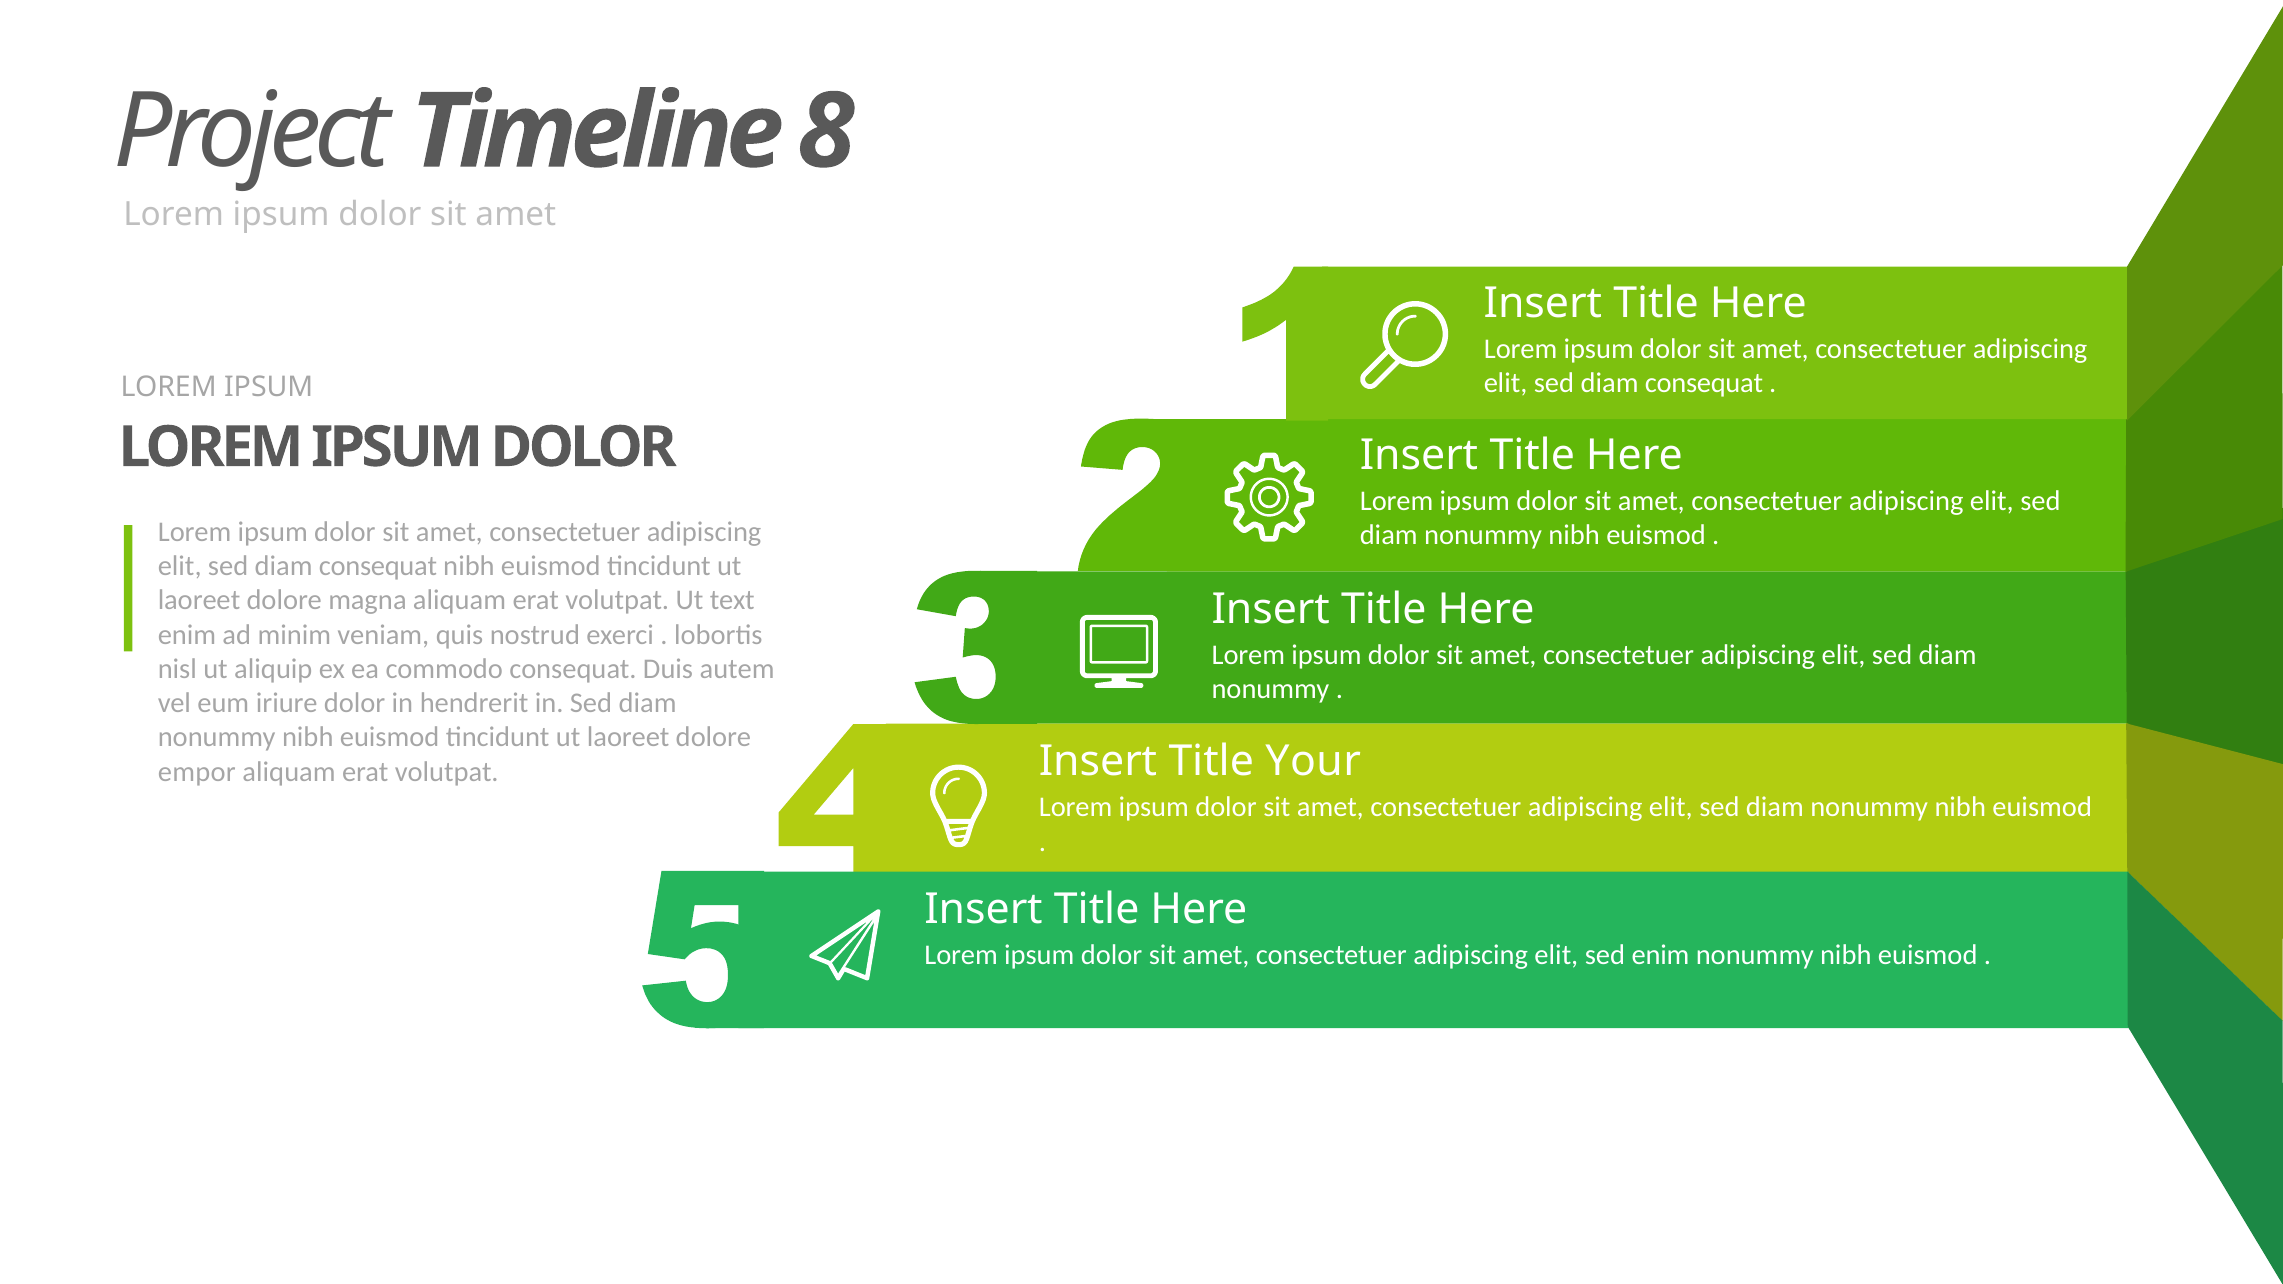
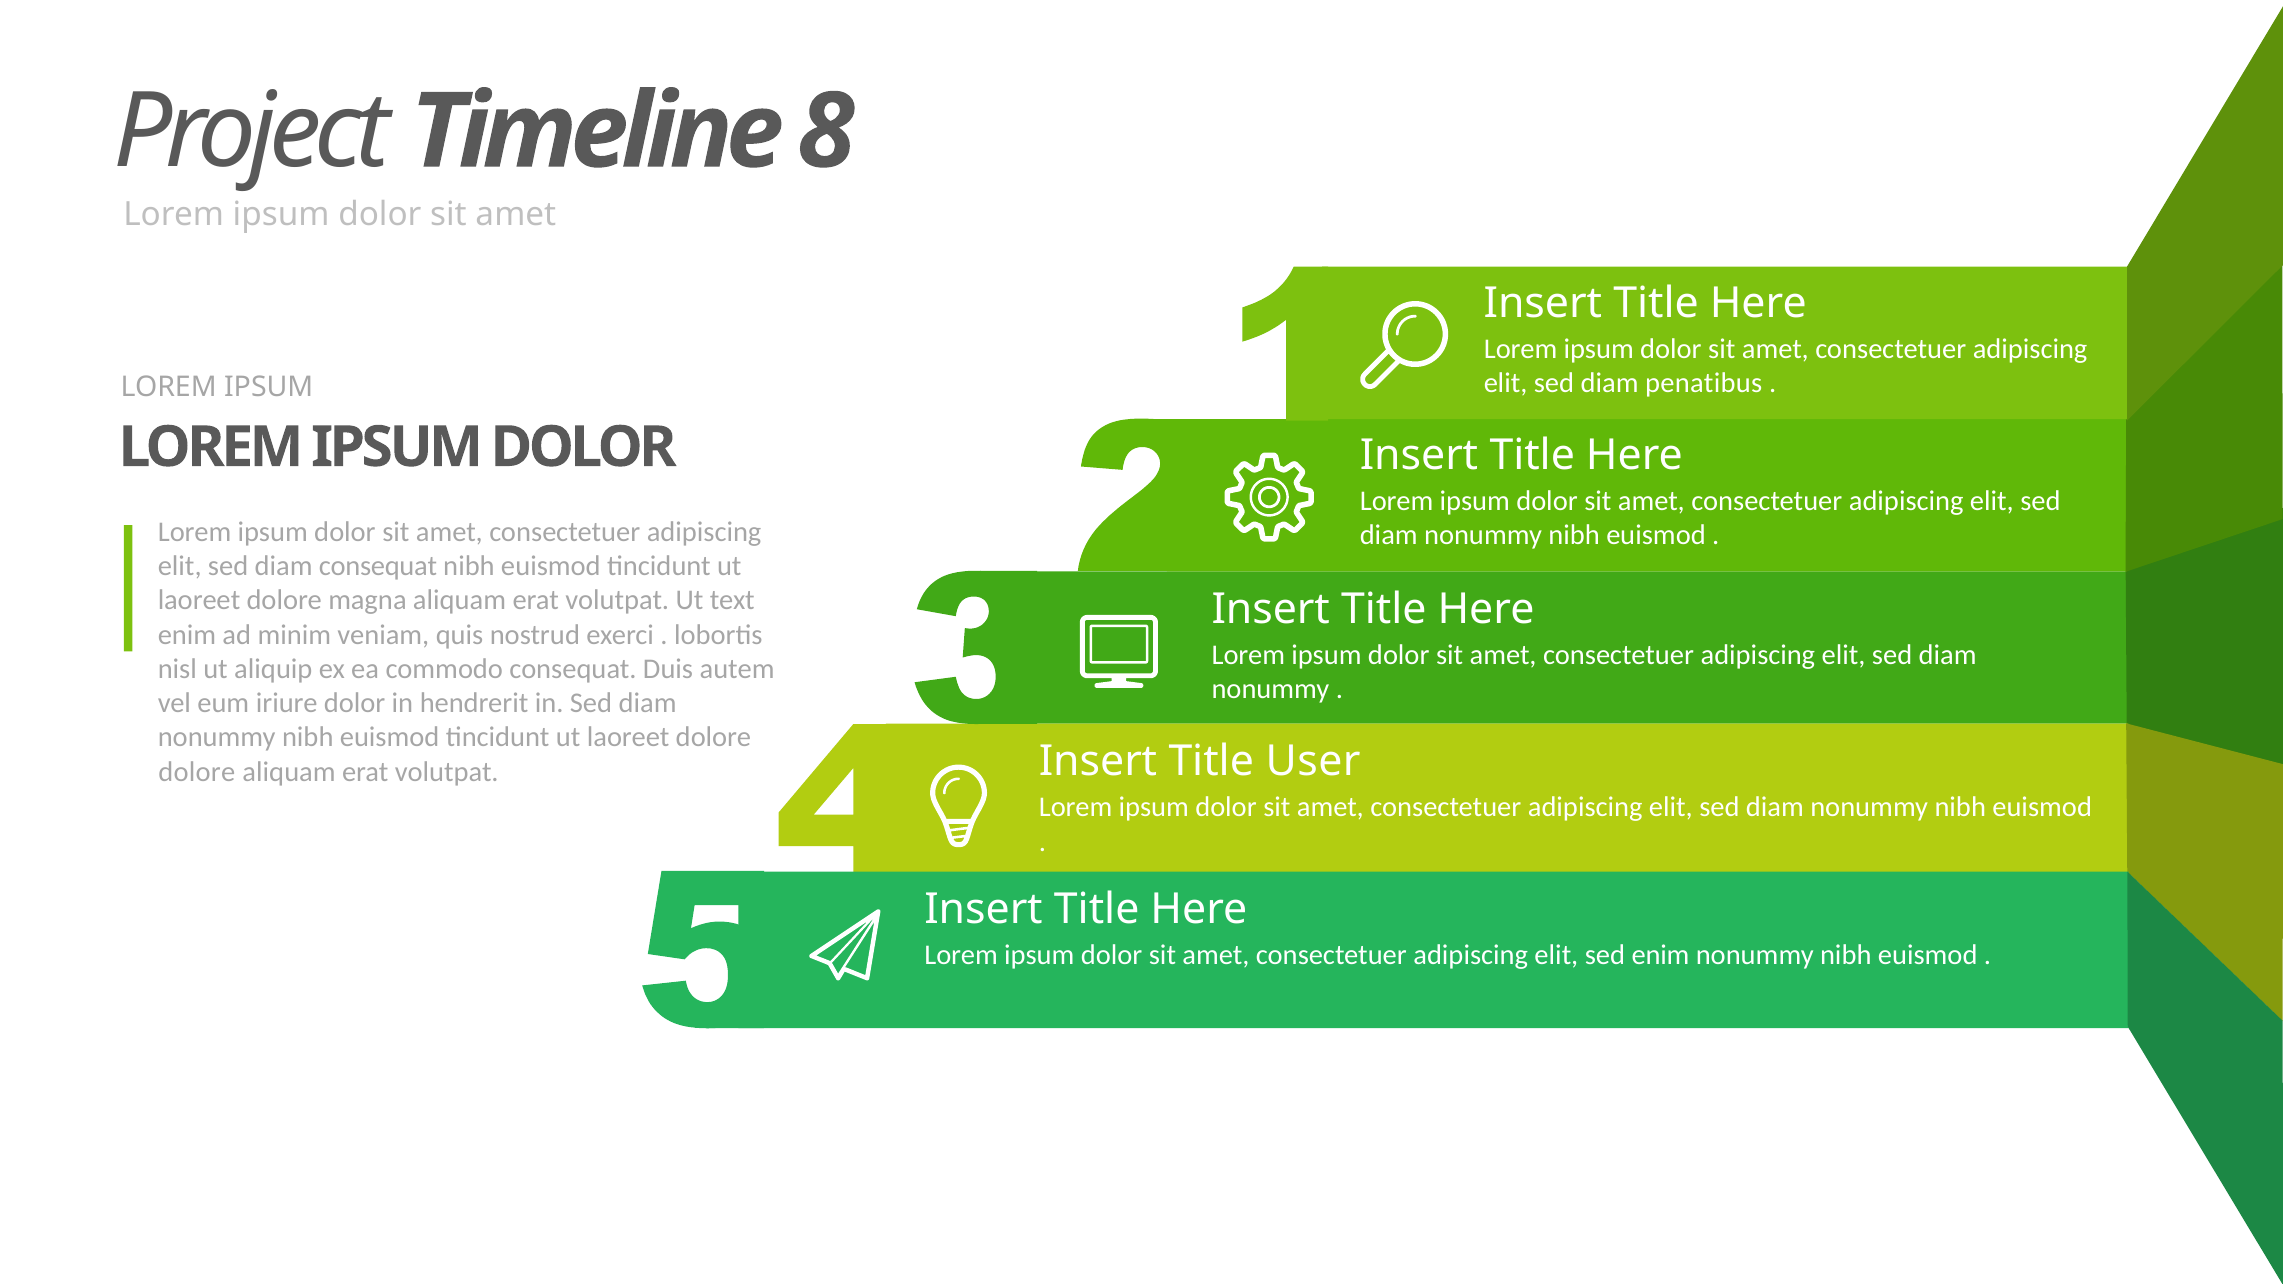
consequat at (1704, 383): consequat -> penatibus
Your: Your -> User
empor at (197, 772): empor -> dolore
